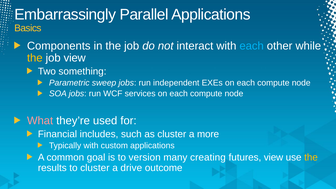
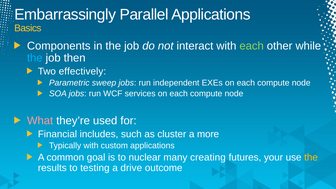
each at (252, 46) colour: light blue -> light green
the at (35, 58) colour: yellow -> light blue
job view: view -> then
something: something -> effectively
version: version -> nuclear
futures view: view -> your
to cluster: cluster -> testing
